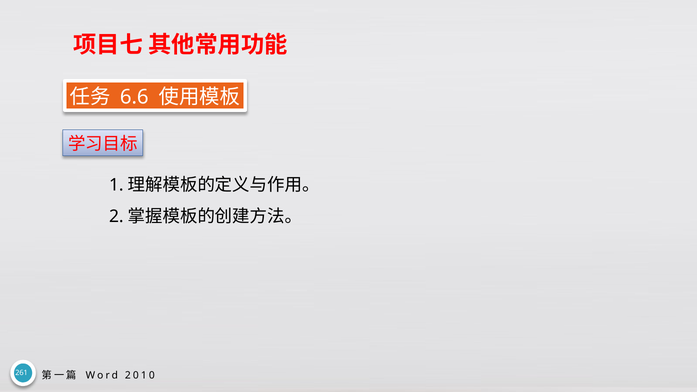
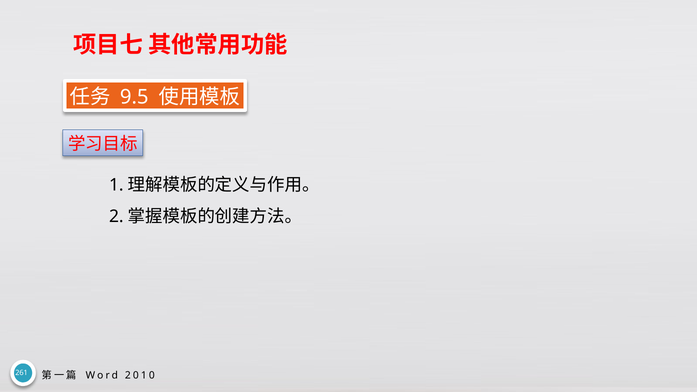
6.6: 6.6 -> 9.5
